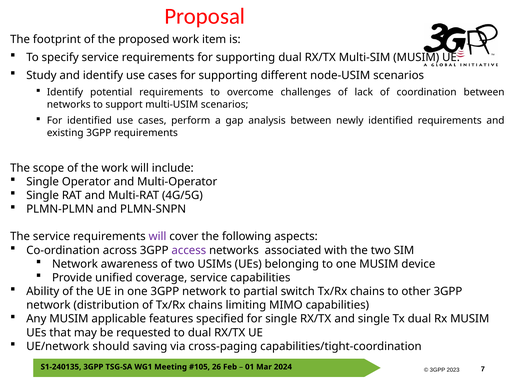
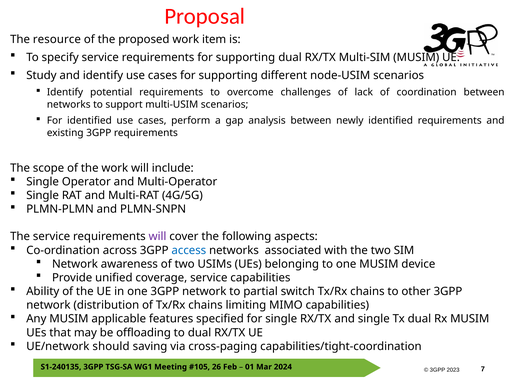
footprint: footprint -> resource
access colour: purple -> blue
requested: requested -> offloading
